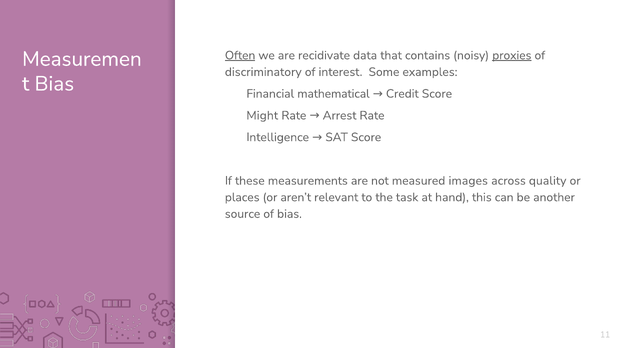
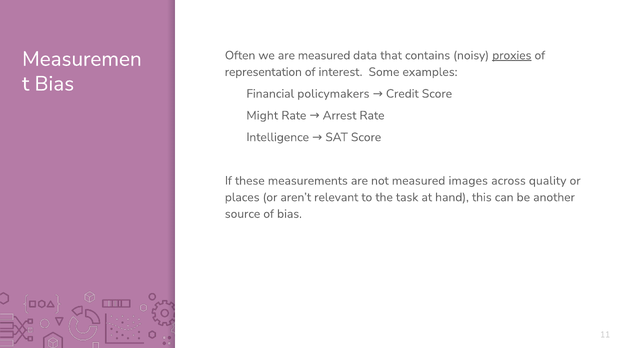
Often underline: present -> none
are recidivate: recidivate -> measured
discriminatory: discriminatory -> representation
mathematical: mathematical -> policymakers
